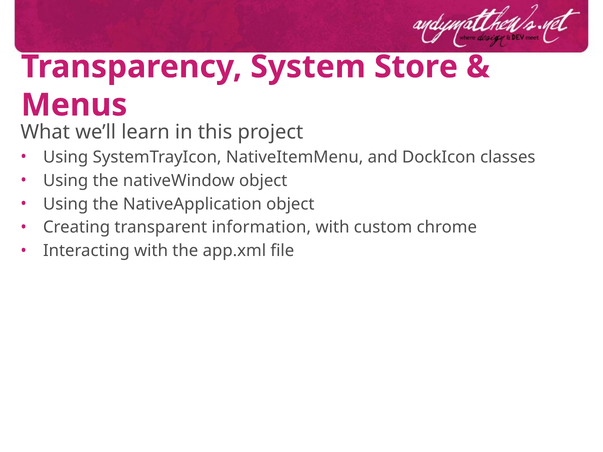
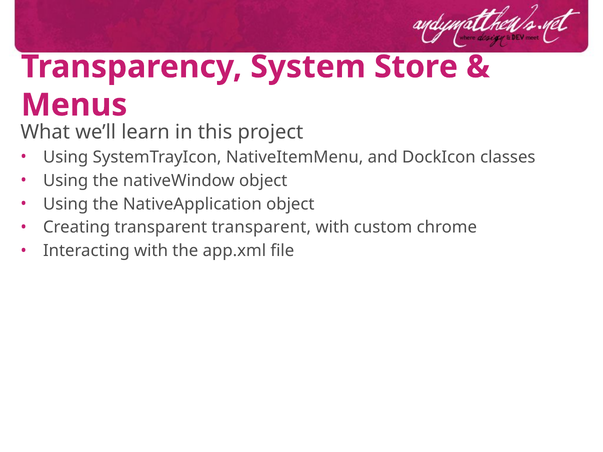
transparent information: information -> transparent
